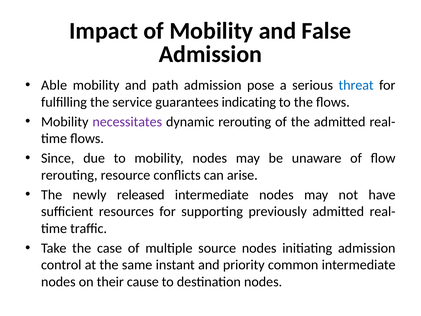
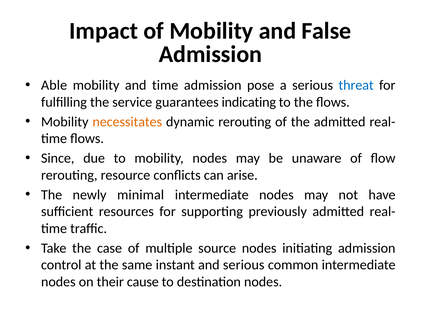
and path: path -> time
necessitates colour: purple -> orange
released: released -> minimal
and priority: priority -> serious
